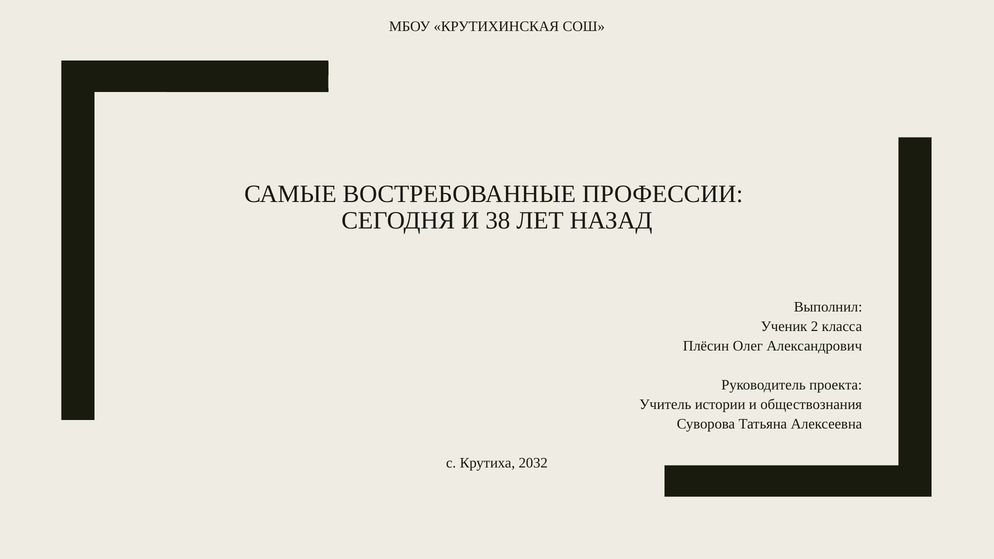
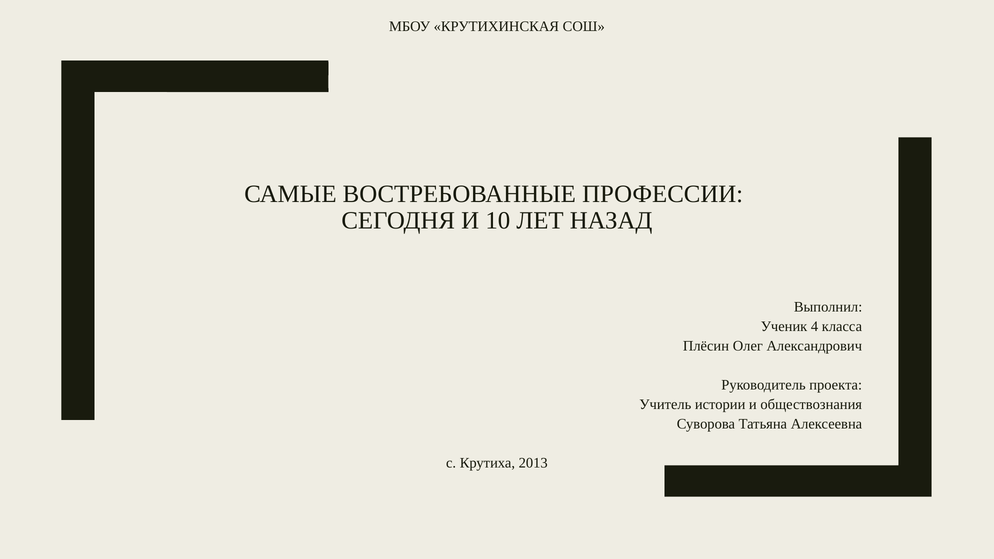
38: 38 -> 10
2: 2 -> 4
2032: 2032 -> 2013
